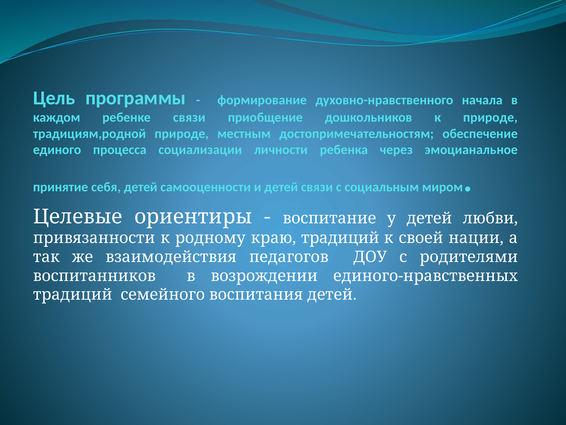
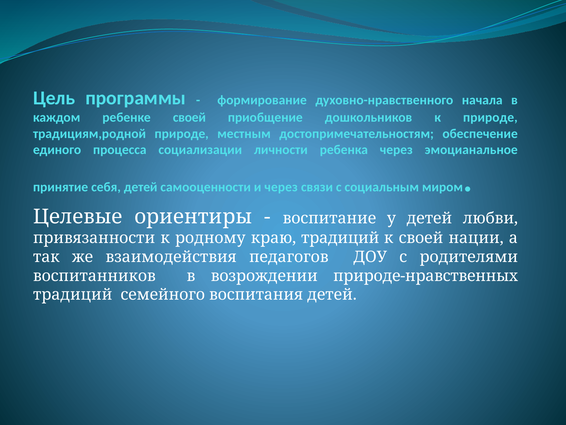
ребенке связи: связи -> своей
и детей: детей -> через
единого-нравственных: единого-нравственных -> природе-нравственных
